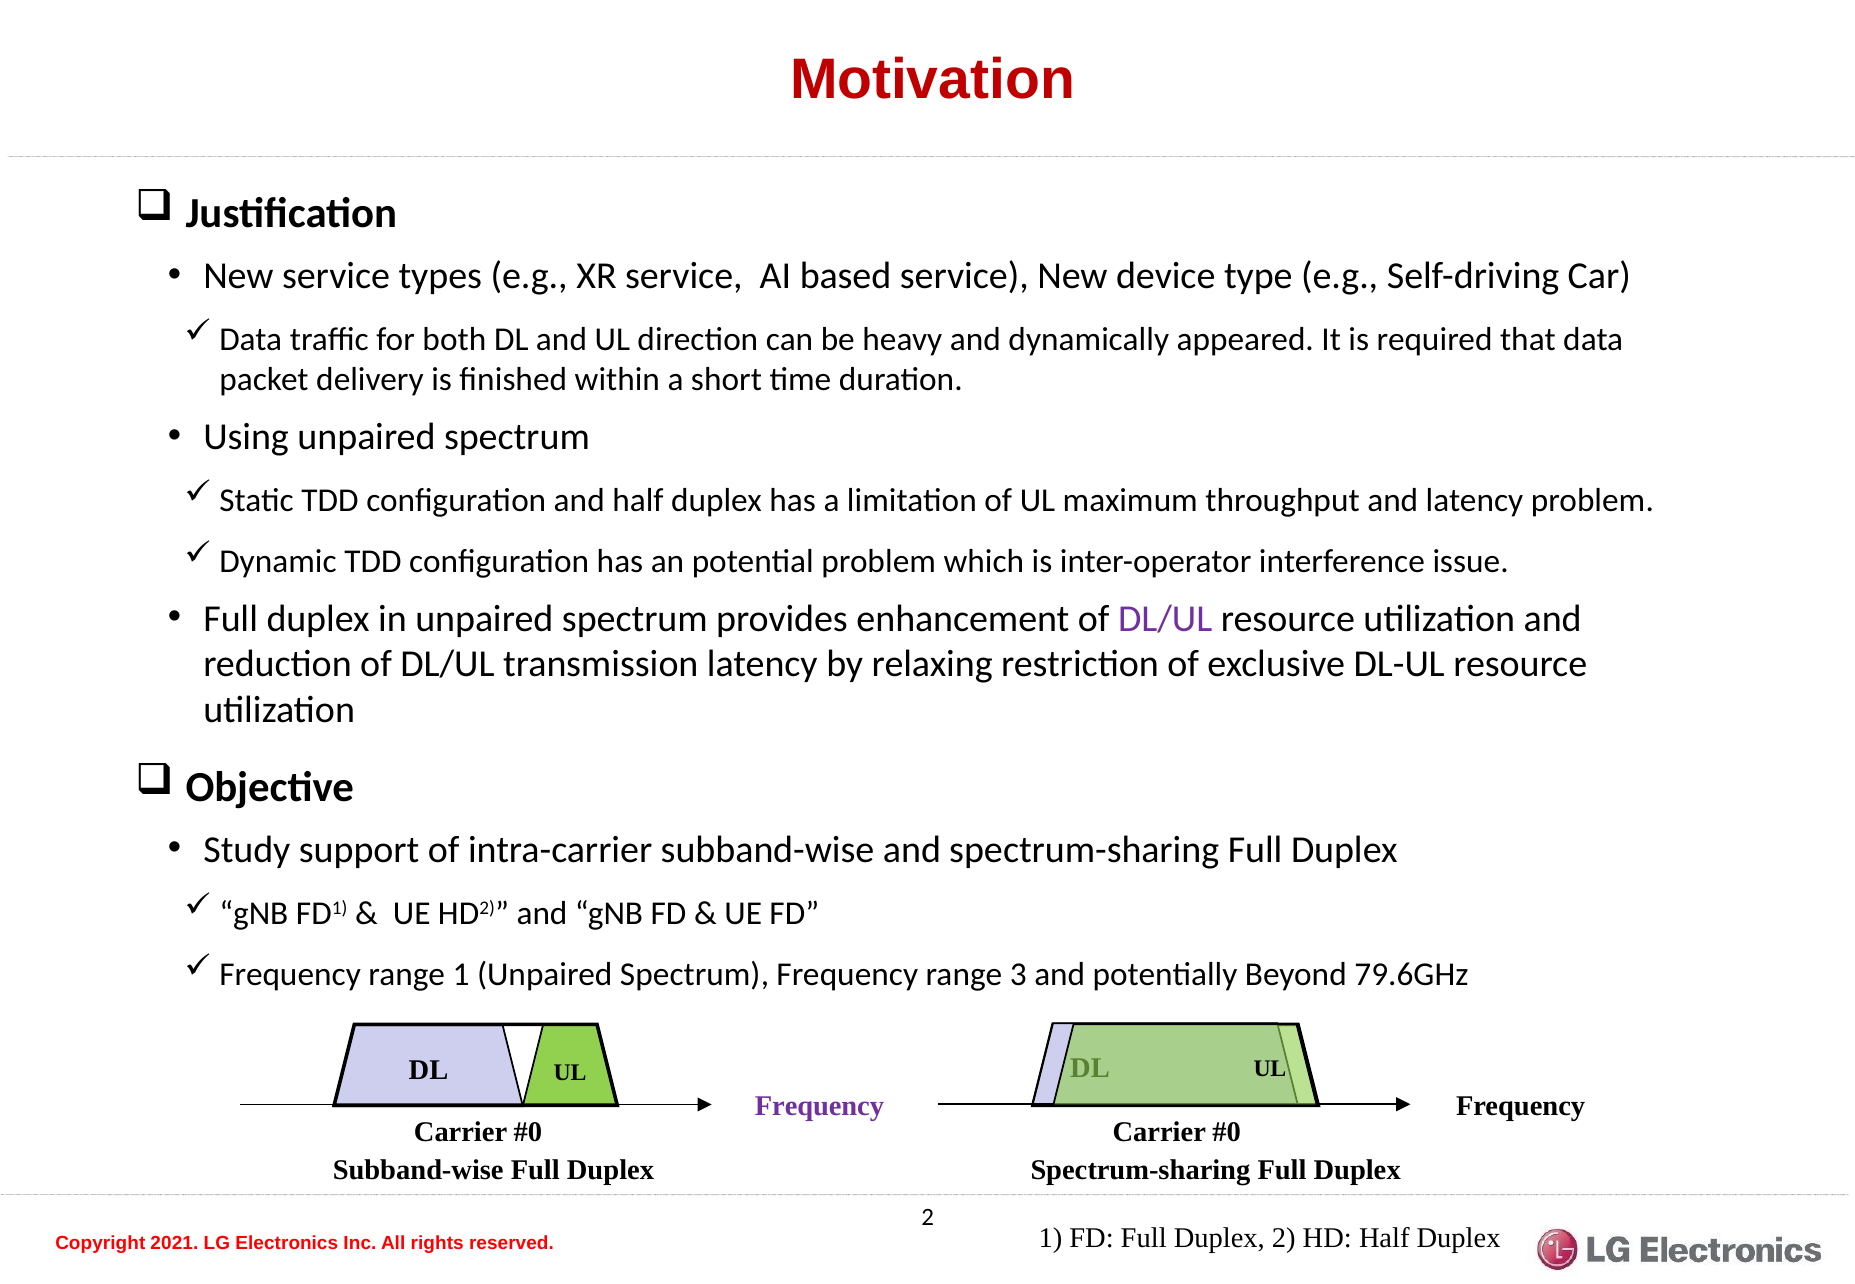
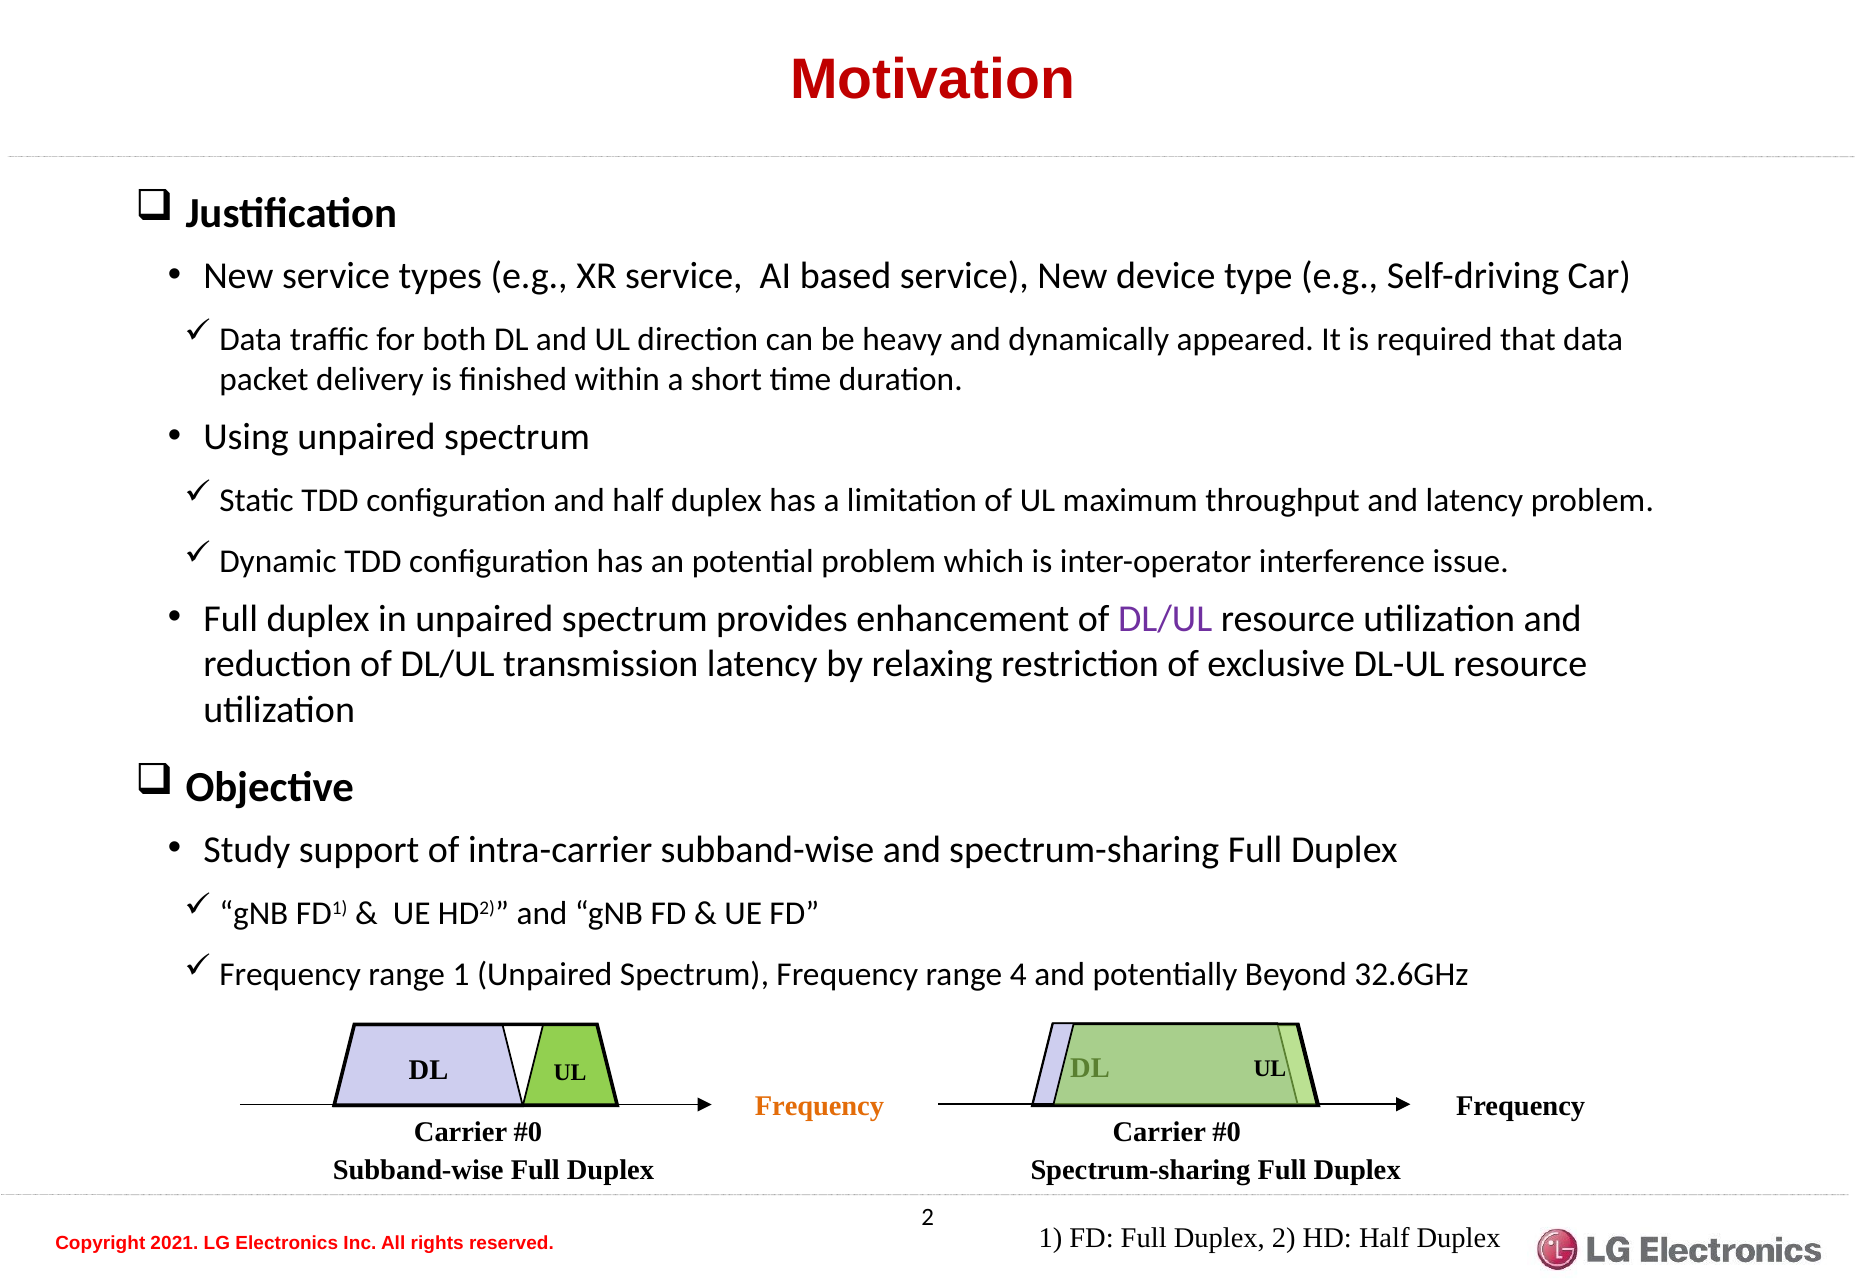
3: 3 -> 4
79.6GHz: 79.6GHz -> 32.6GHz
Frequency at (819, 1106) colour: purple -> orange
